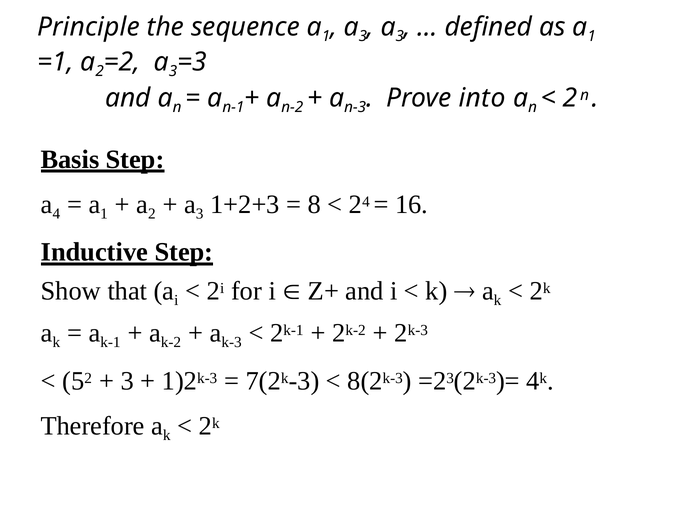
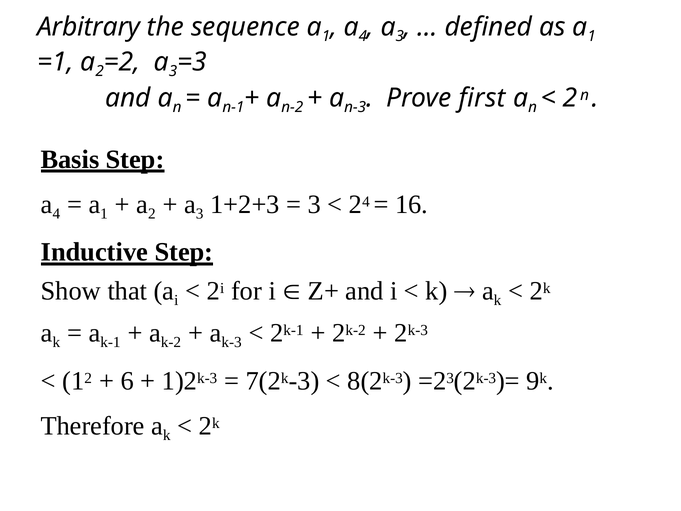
Principle: Principle -> Arbitrary
3 at (363, 36): 3 -> 4
into: into -> first
8 at (314, 204): 8 -> 3
5 at (73, 381): 5 -> 1
3 at (127, 381): 3 -> 6
4 at (533, 381): 4 -> 9
